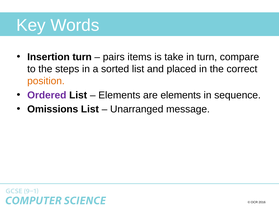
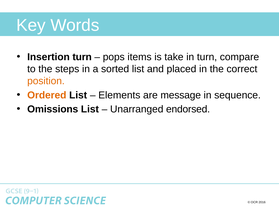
pairs: pairs -> pops
Ordered colour: purple -> orange
are elements: elements -> message
message: message -> endorsed
